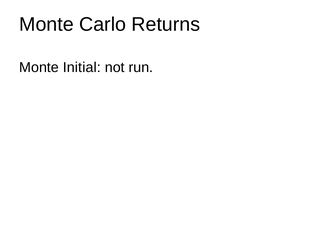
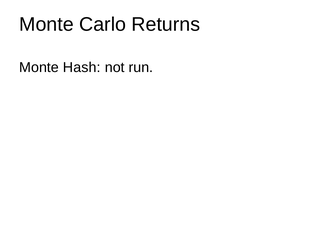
Initial: Initial -> Hash
